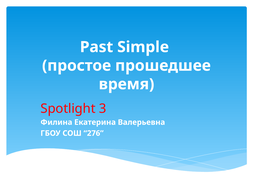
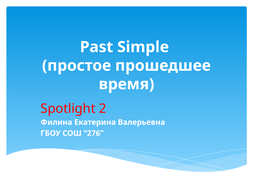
3: 3 -> 2
